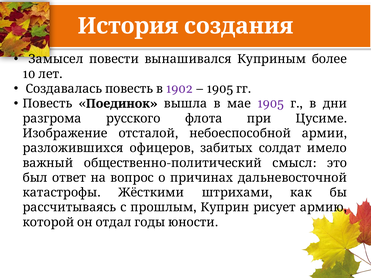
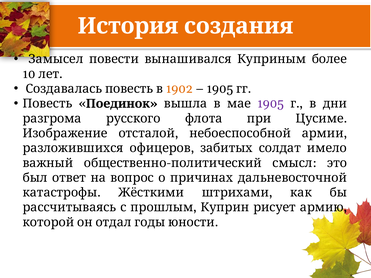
1902 colour: purple -> orange
